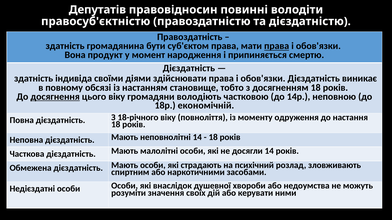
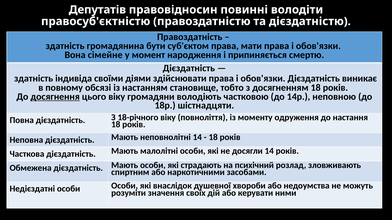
права at (277, 46) underline: present -> none
продукт: продукт -> сімейне
економічній: економічній -> шістнадцяти
